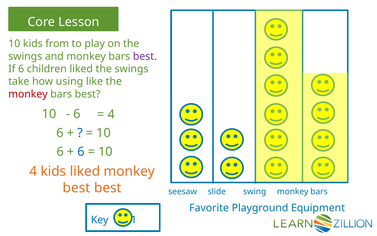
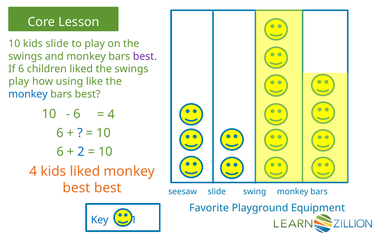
kids from: from -> slide
take at (19, 81): take -> play
monkey at (28, 94) colour: red -> blue
6 at (81, 151): 6 -> 2
